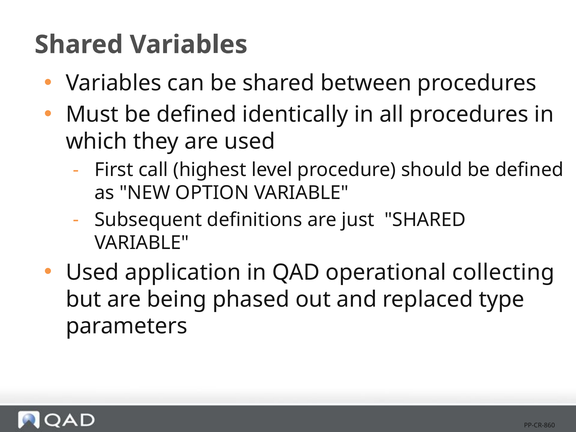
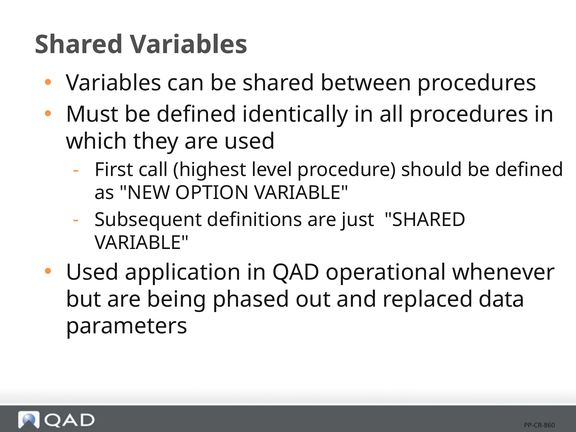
collecting: collecting -> whenever
type: type -> data
